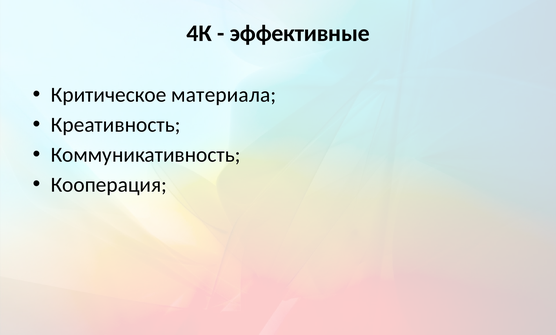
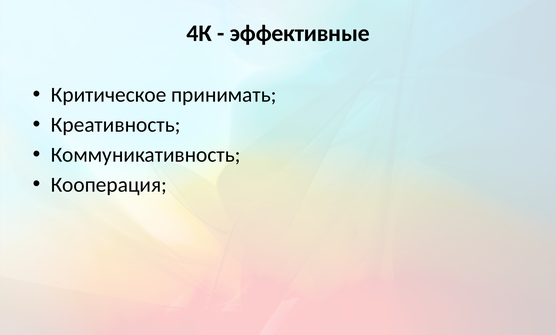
материала: материала -> принимать
